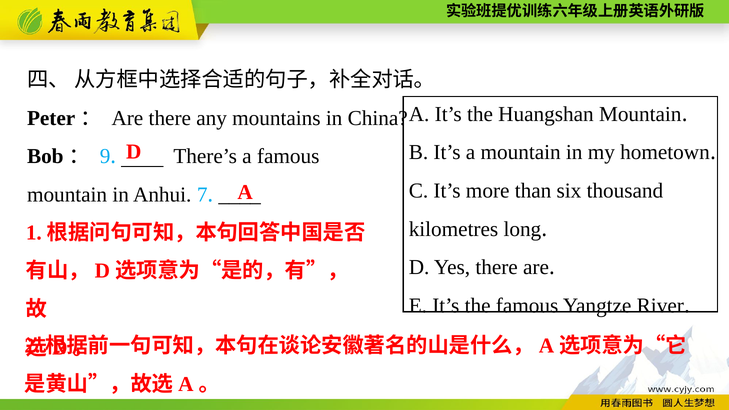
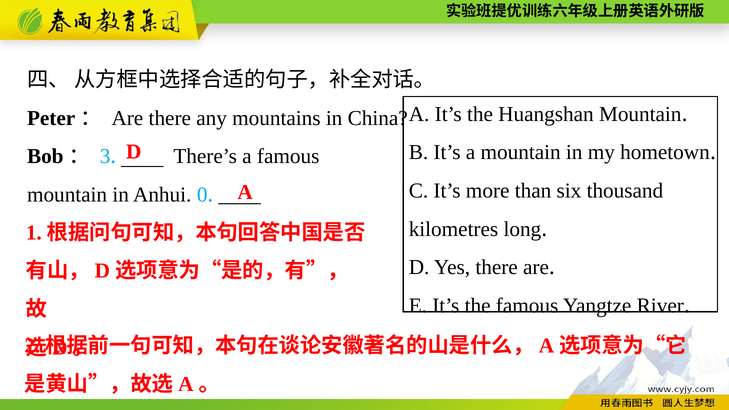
9: 9 -> 3
7: 7 -> 0
